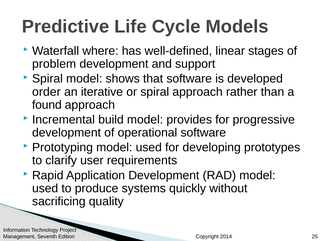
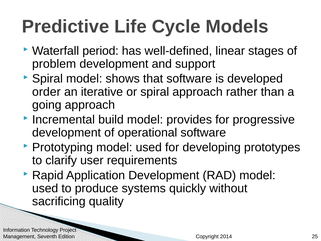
where: where -> period
found: found -> going
